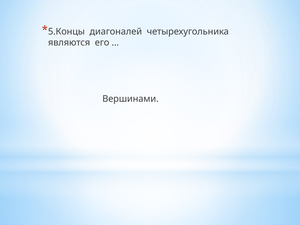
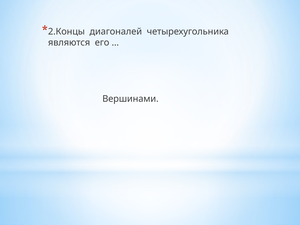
5.Концы: 5.Концы -> 2.Концы
